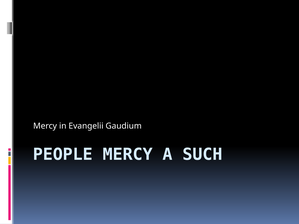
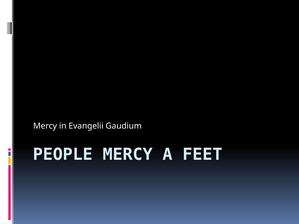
SUCH: SUCH -> FEET
